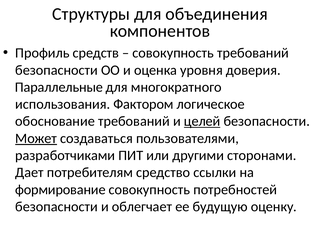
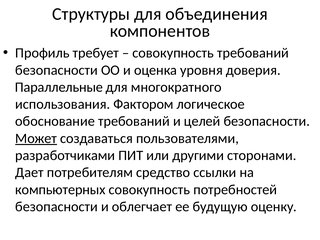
средств: средств -> требует
целей underline: present -> none
формирование: формирование -> компьютерных
